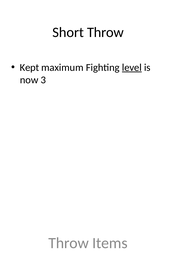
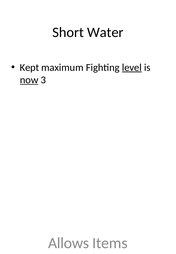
Short Throw: Throw -> Water
now underline: none -> present
Throw at (69, 243): Throw -> Allows
